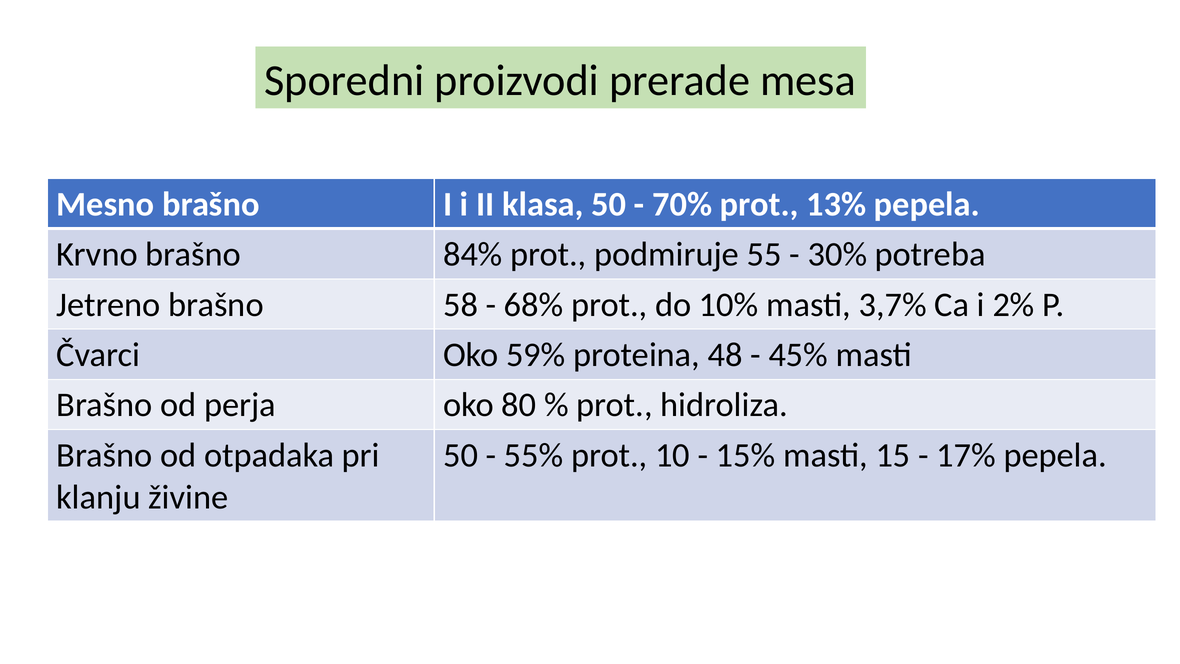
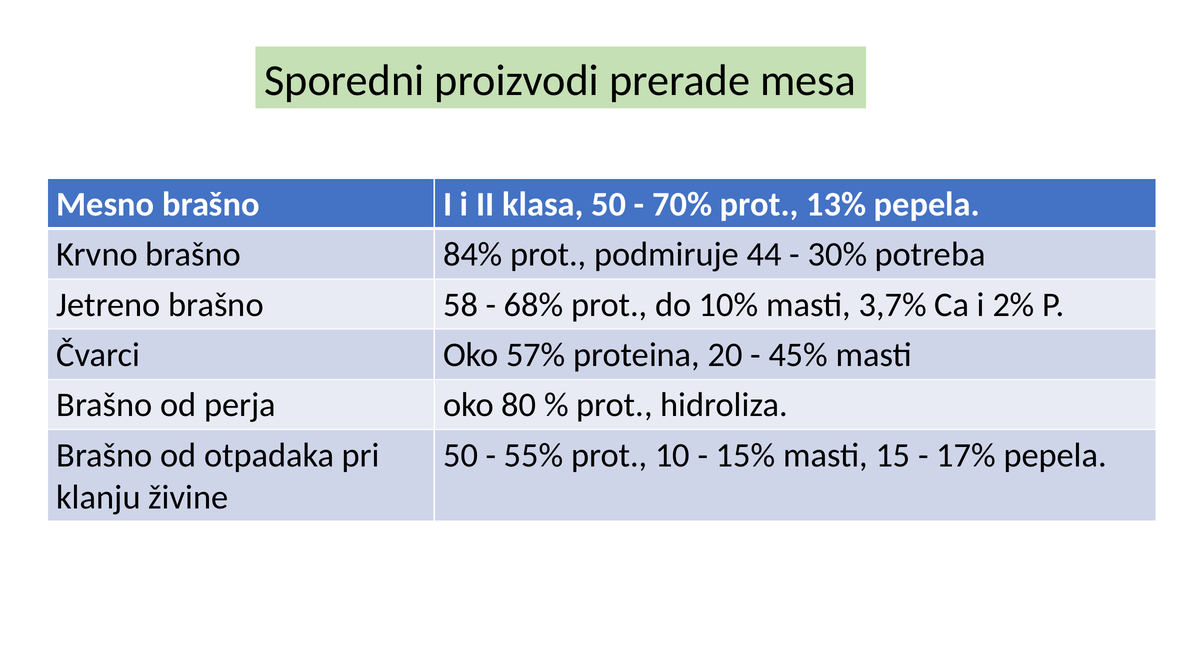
55: 55 -> 44
59%: 59% -> 57%
48: 48 -> 20
